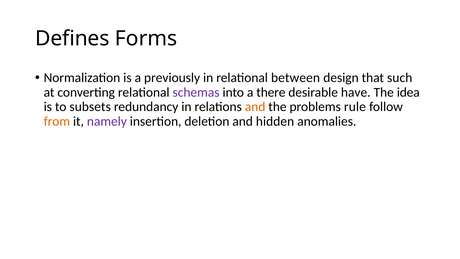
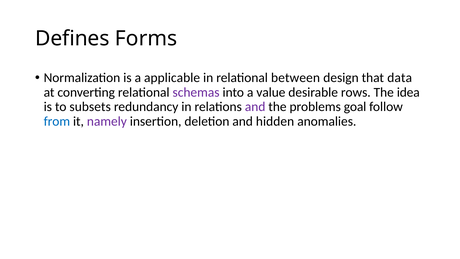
previously: previously -> applicable
such: such -> data
there: there -> value
have: have -> rows
and at (255, 107) colour: orange -> purple
rule: rule -> goal
from colour: orange -> blue
